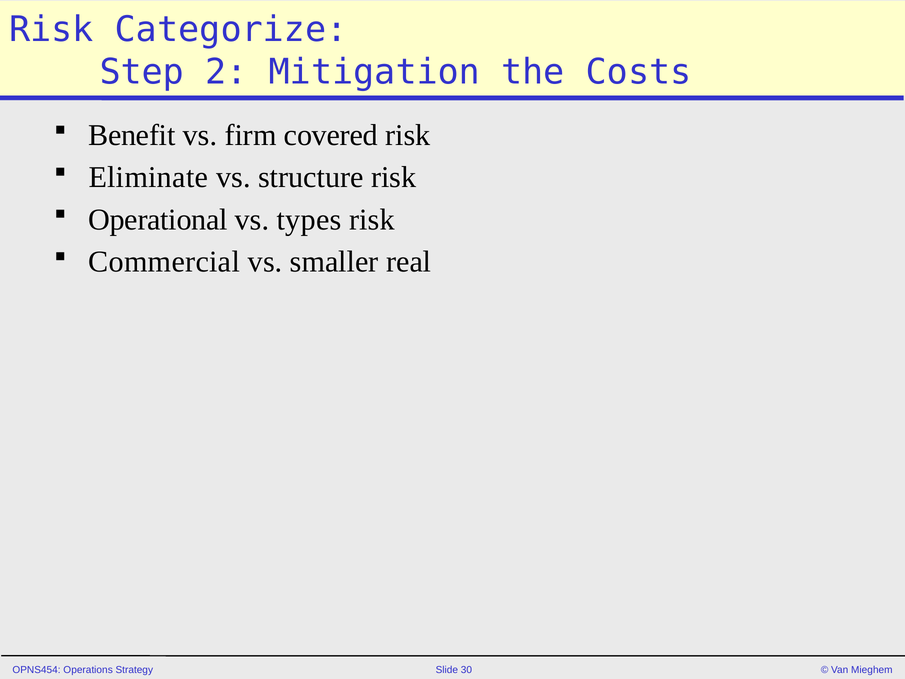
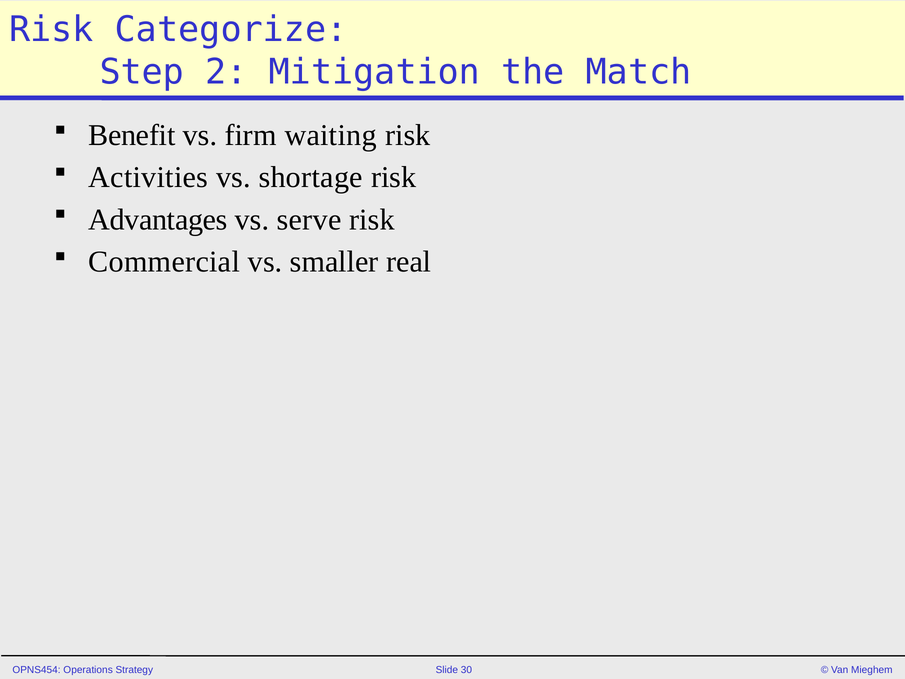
Costs: Costs -> Match
covered: covered -> waiting
Eliminate: Eliminate -> Activities
structure: structure -> shortage
Operational: Operational -> Advantages
types: types -> serve
